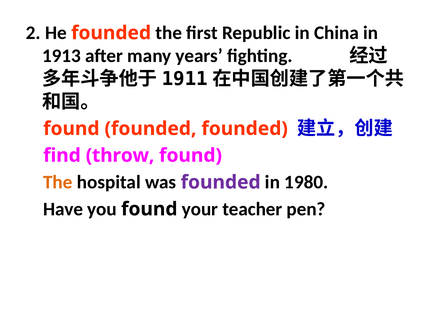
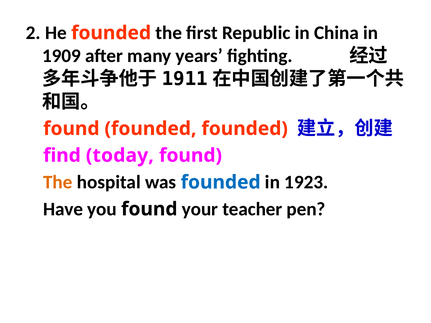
1913: 1913 -> 1909
throw: throw -> today
founded at (221, 182) colour: purple -> blue
1980: 1980 -> 1923
